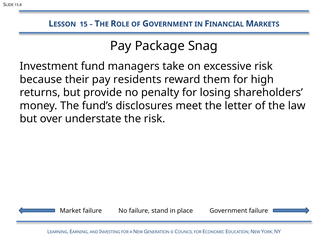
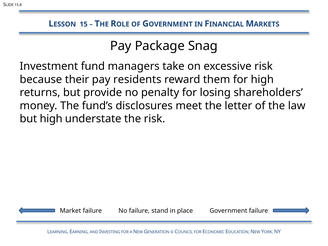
but over: over -> high
